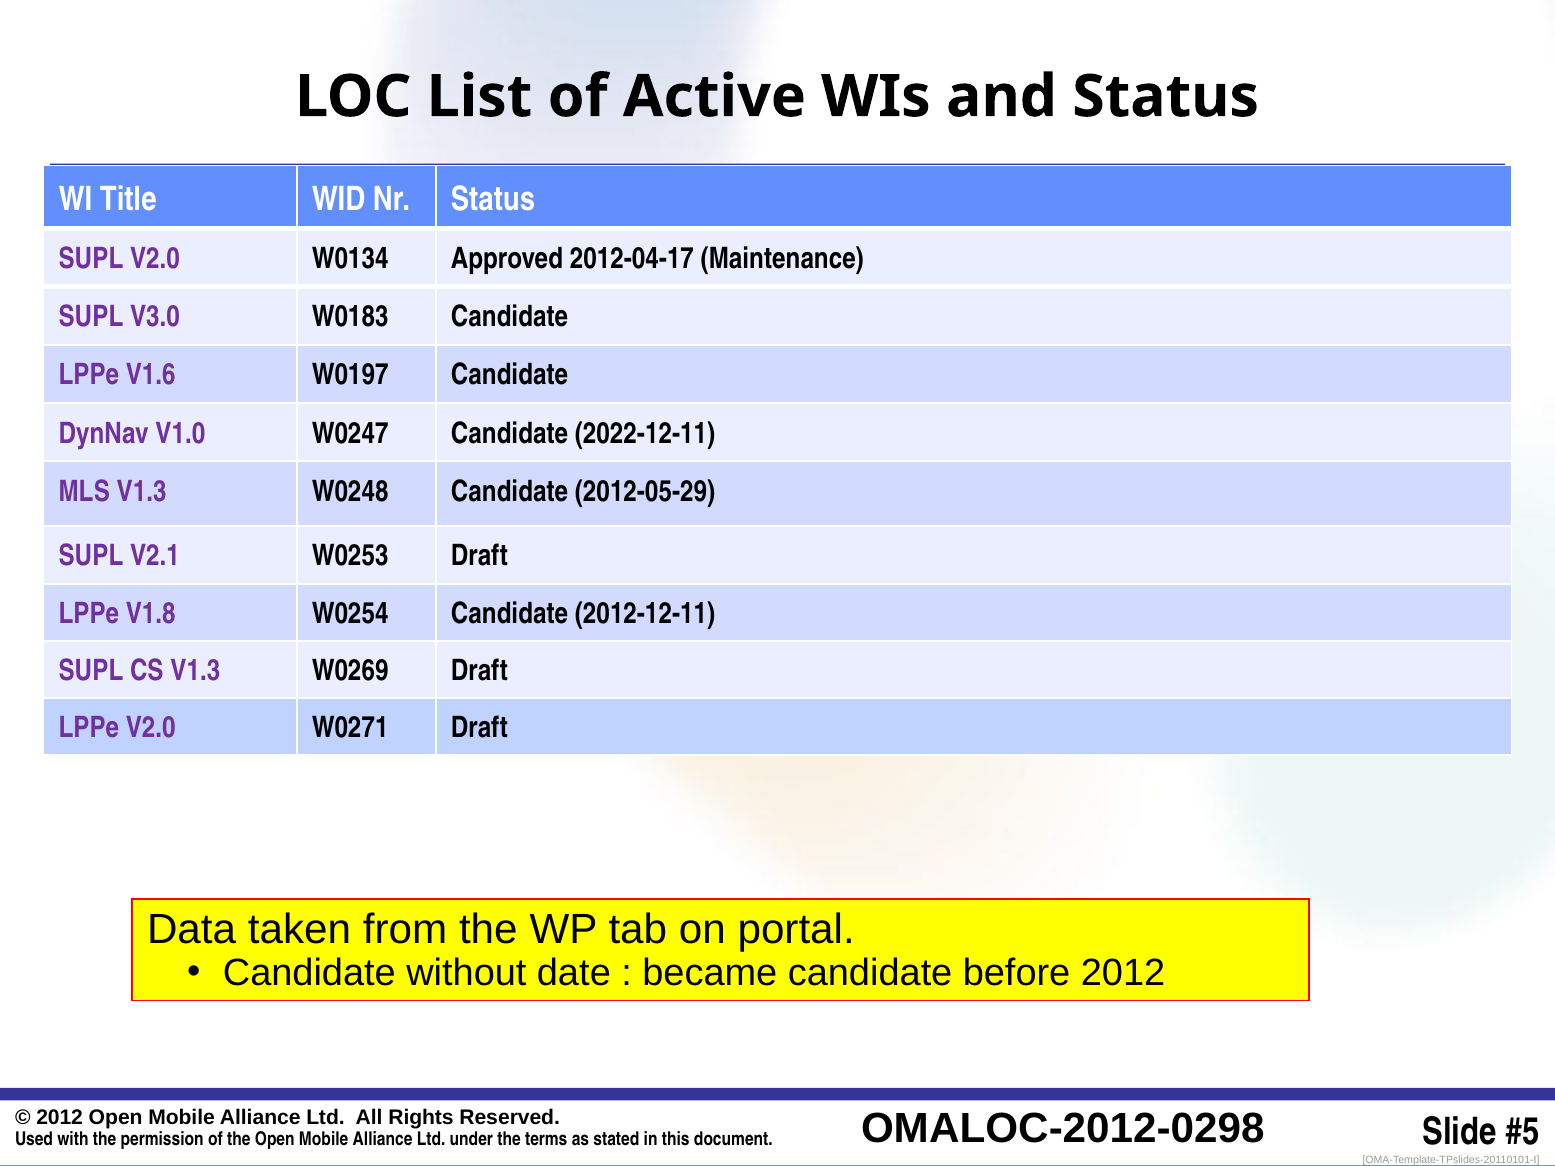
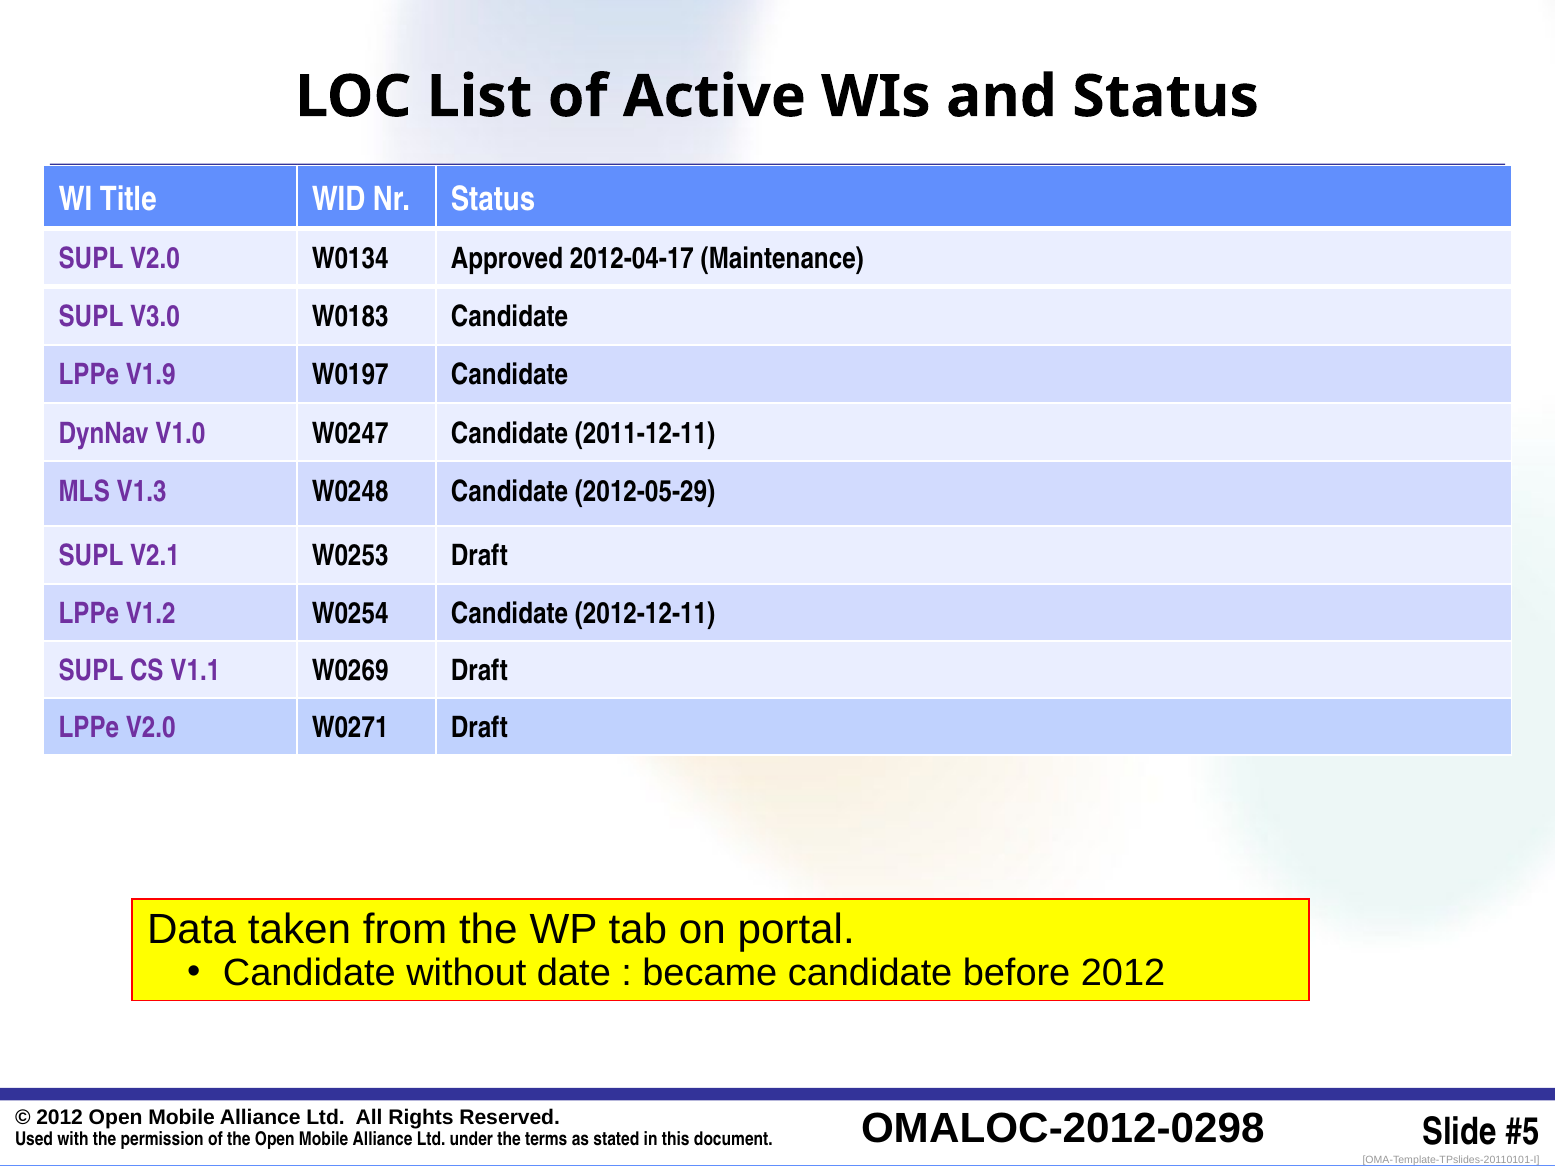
V1.6: V1.6 -> V1.9
2022-12-11: 2022-12-11 -> 2011-12-11
V1.8: V1.8 -> V1.2
CS V1.3: V1.3 -> V1.1
